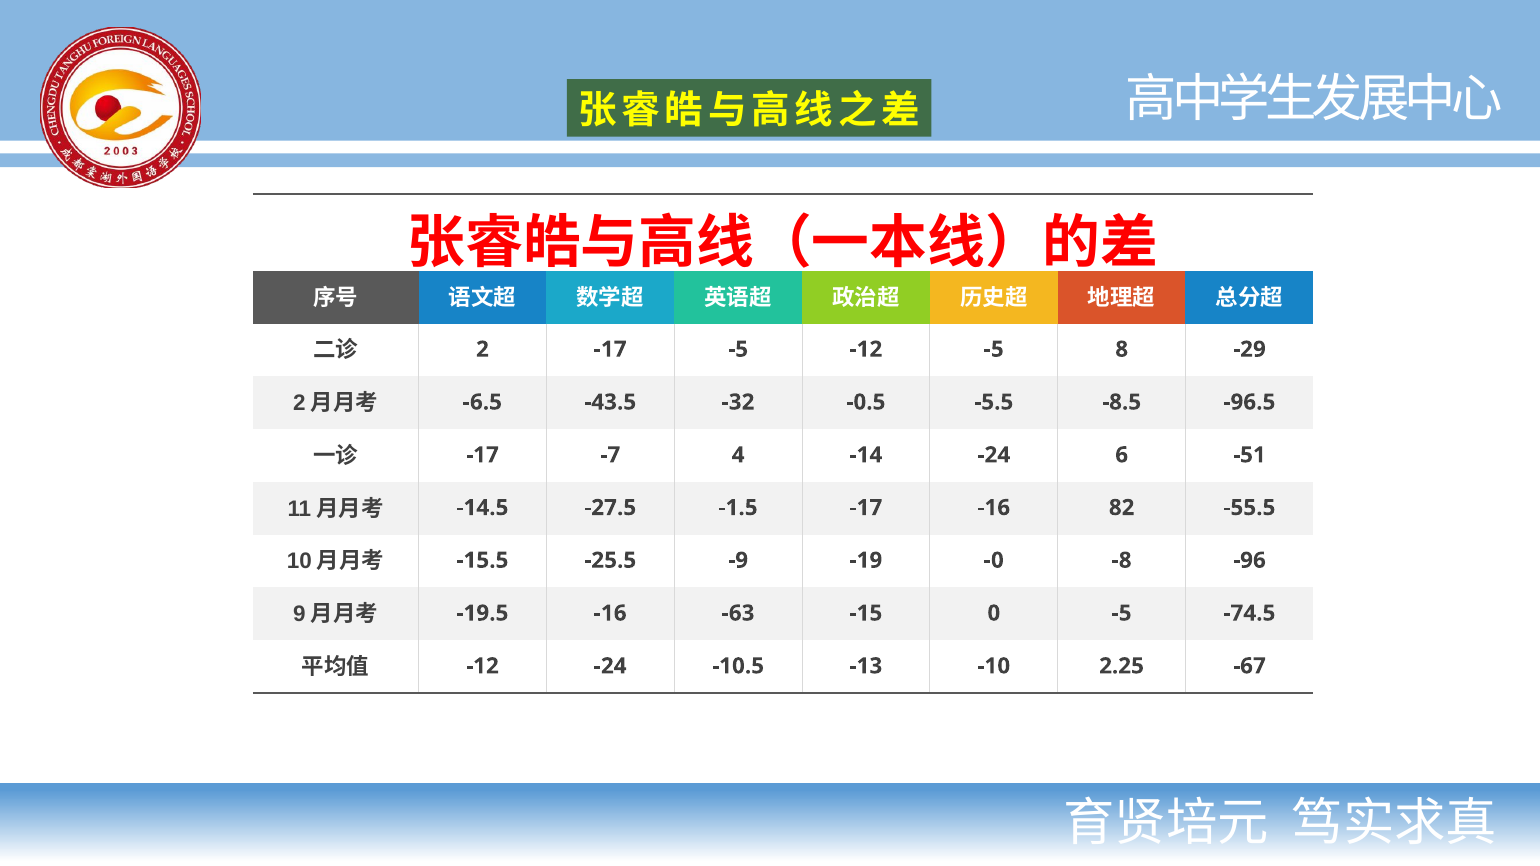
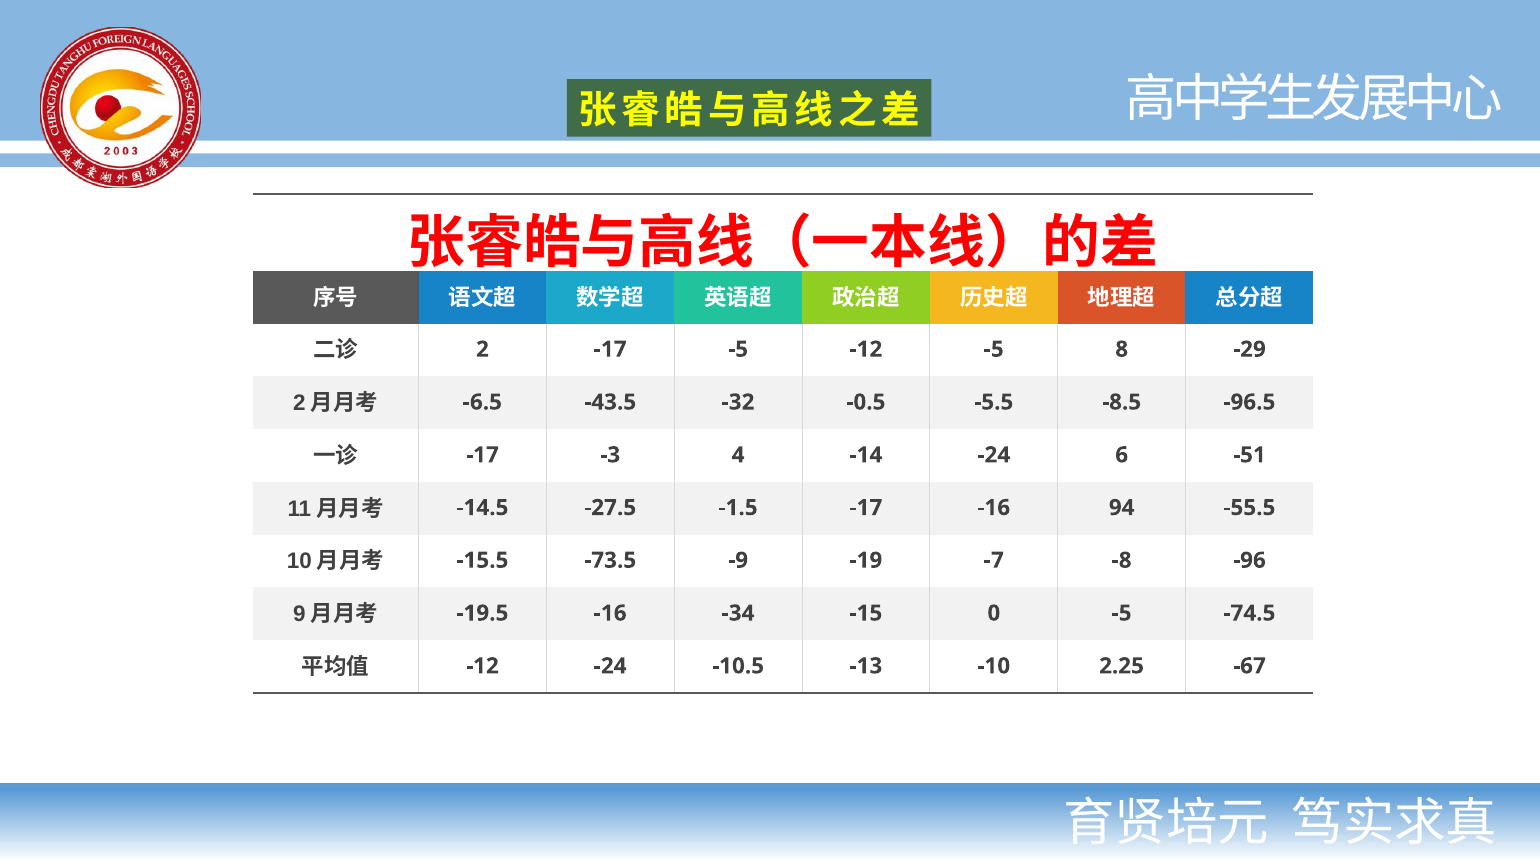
-7: -7 -> -3
82: 82 -> 94
-25.5: -25.5 -> -73.5
-0: -0 -> -7
-63: -63 -> -34
